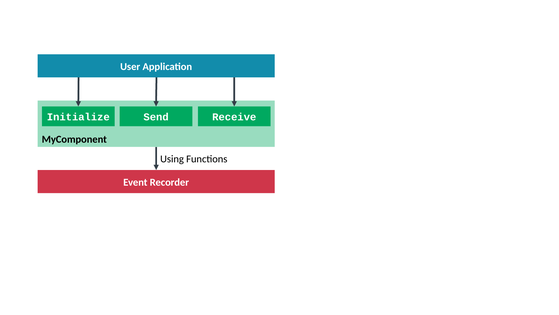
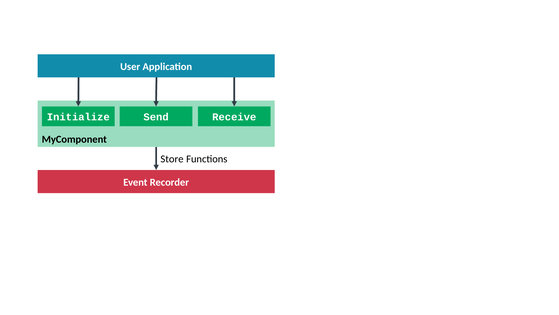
Using: Using -> Store
